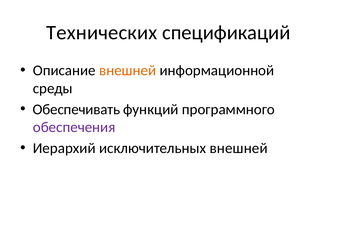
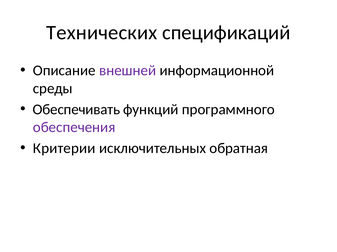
внешней at (128, 71) colour: orange -> purple
Иерархий: Иерархий -> Критерии
исключительных внешней: внешней -> обратная
